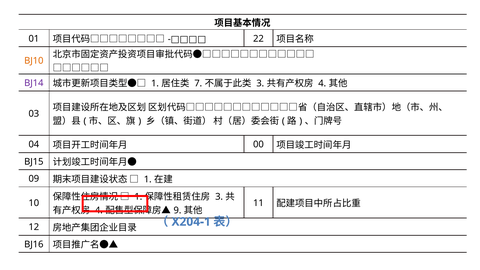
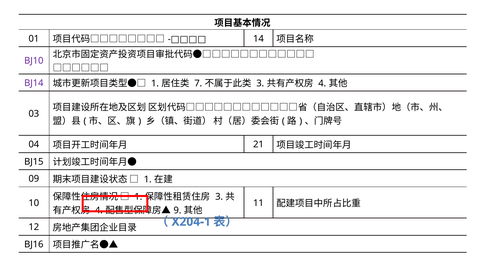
22: 22 -> 14
BJ10 colour: orange -> purple
00: 00 -> 21
